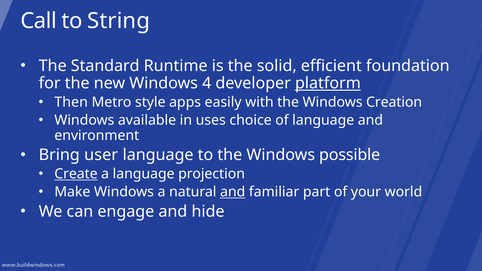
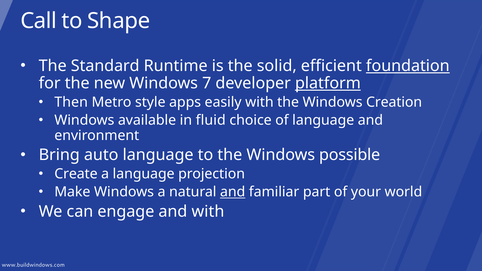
String: String -> Shape
foundation underline: none -> present
4: 4 -> 7
uses: uses -> fluid
user: user -> auto
Create underline: present -> none
and hide: hide -> with
